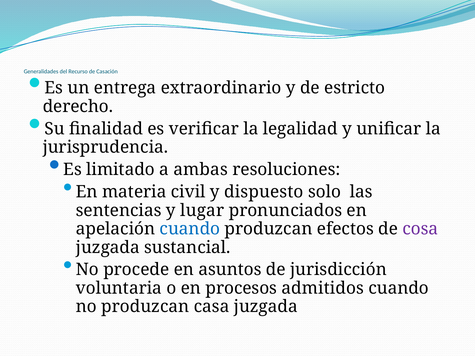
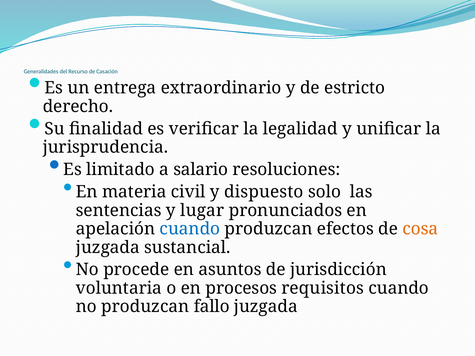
ambas: ambas -> salario
cosa colour: purple -> orange
admitidos: admitidos -> requisitos
casa: casa -> fallo
